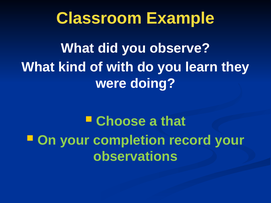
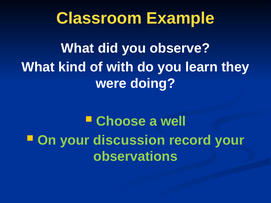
that: that -> well
completion: completion -> discussion
